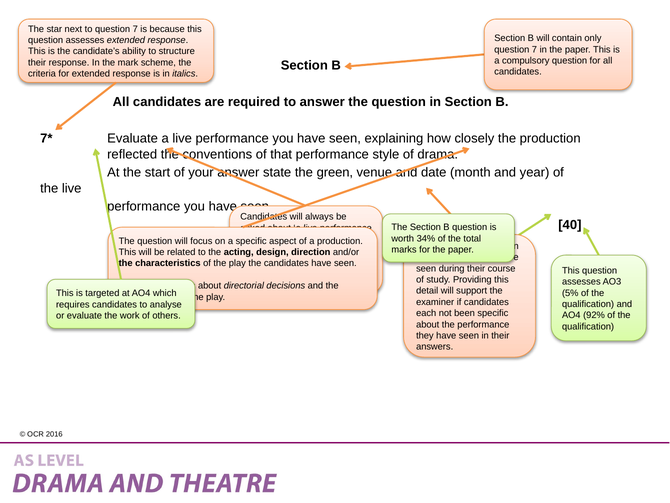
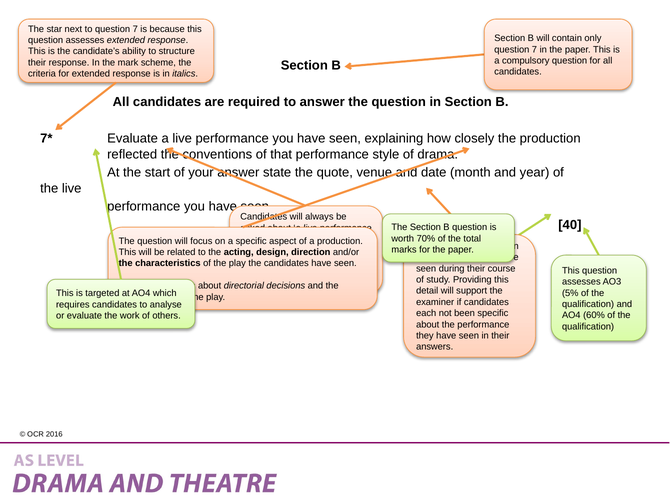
green: green -> quote
34%: 34% -> 70%
92%: 92% -> 60%
